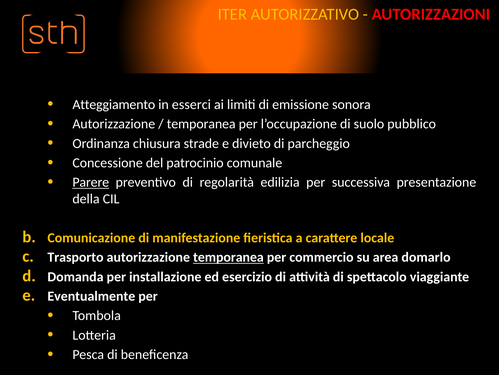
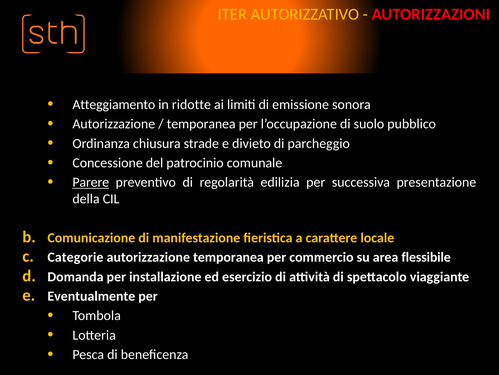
esserci: esserci -> ridotte
Trasporto: Trasporto -> Categorie
temporanea at (228, 257) underline: present -> none
domarlo: domarlo -> flessibile
